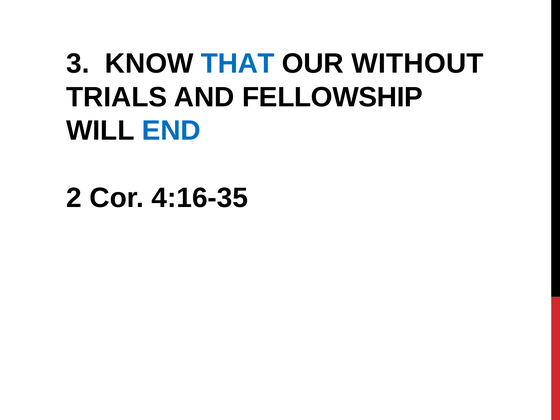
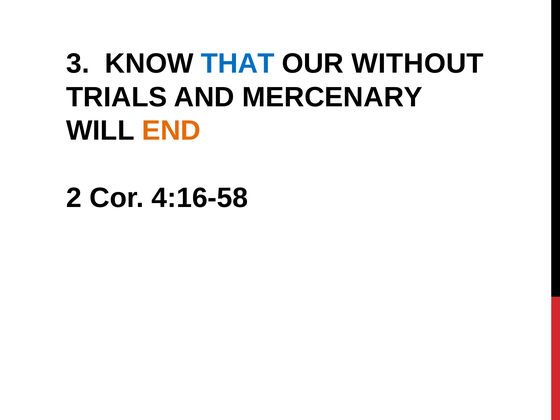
FELLOWSHIP: FELLOWSHIP -> MERCENARY
END colour: blue -> orange
4:16-35: 4:16-35 -> 4:16-58
